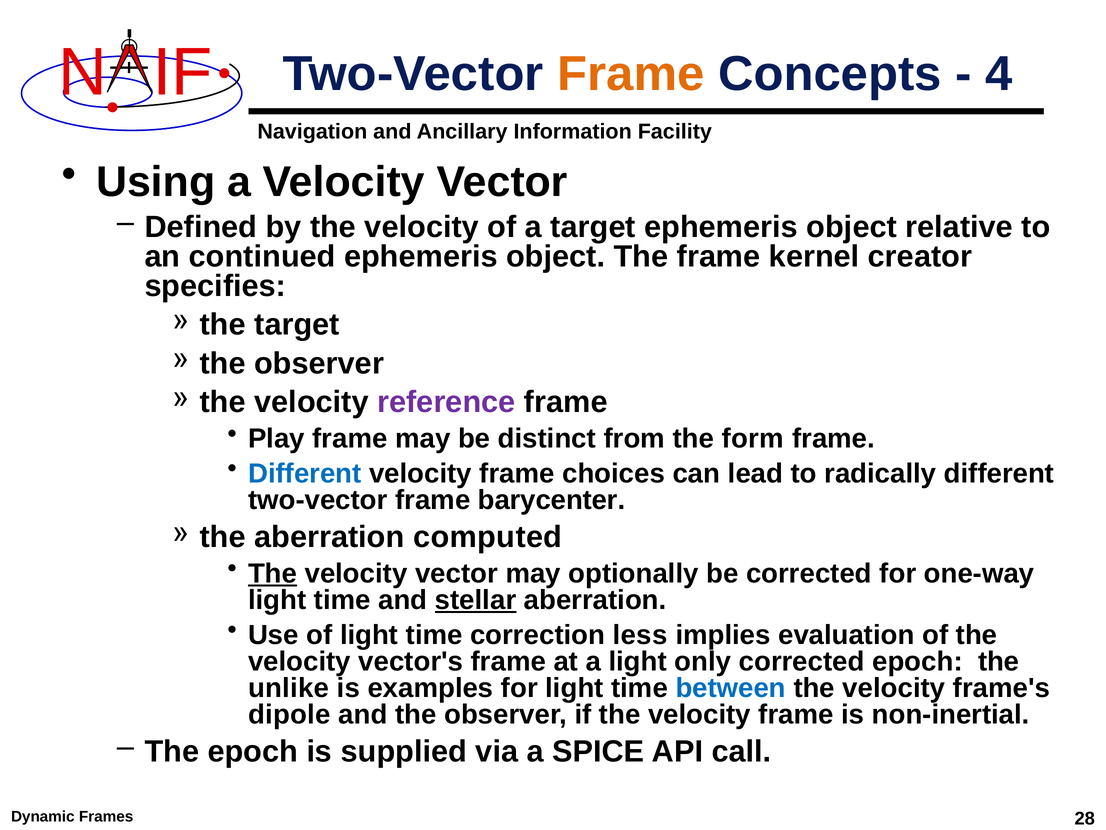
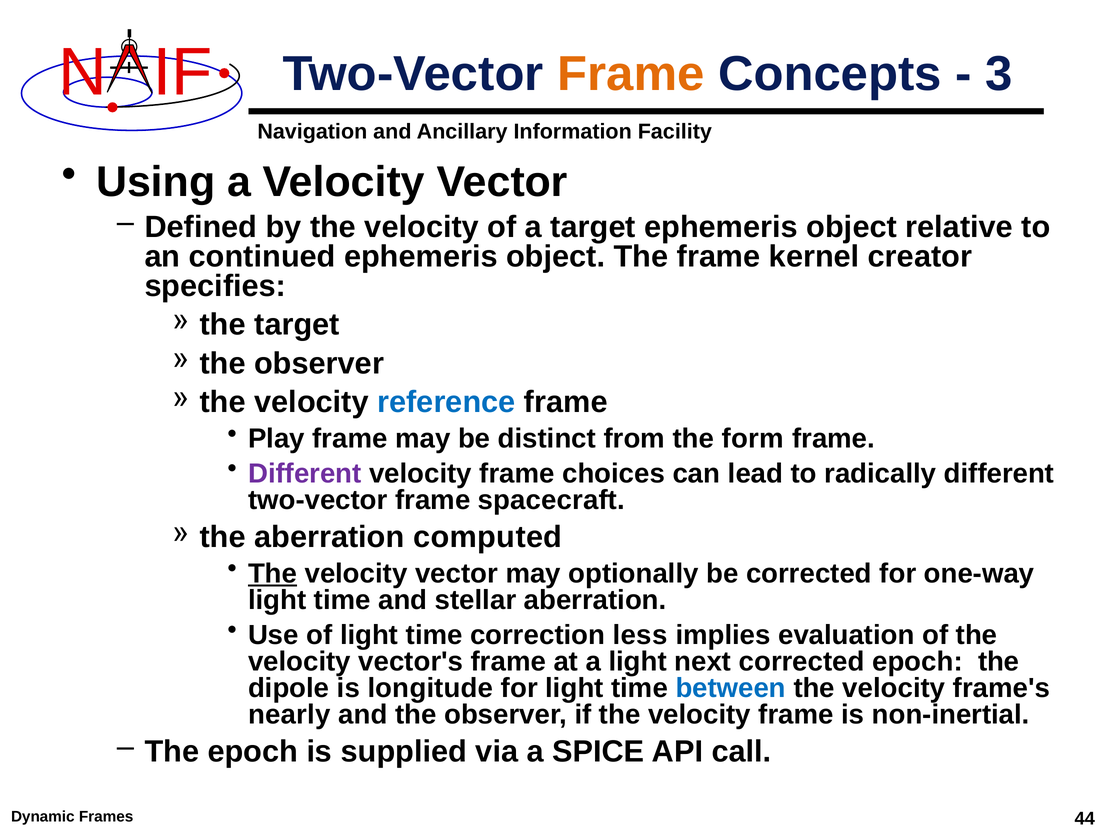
4: 4 -> 3
reference colour: purple -> blue
Different at (305, 473) colour: blue -> purple
barycenter: barycenter -> spacecraft
stellar underline: present -> none
only: only -> next
unlike: unlike -> dipole
examples: examples -> longitude
dipole: dipole -> nearly
28: 28 -> 44
